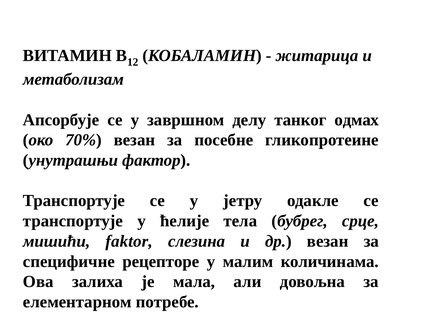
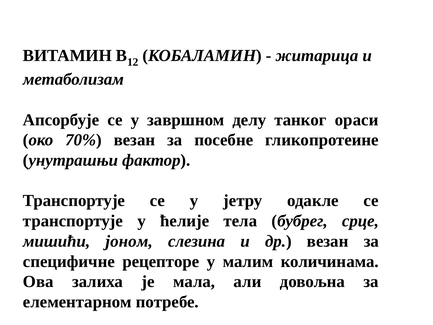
одмах: одмах -> ораси
faktor: faktor -> јоном
